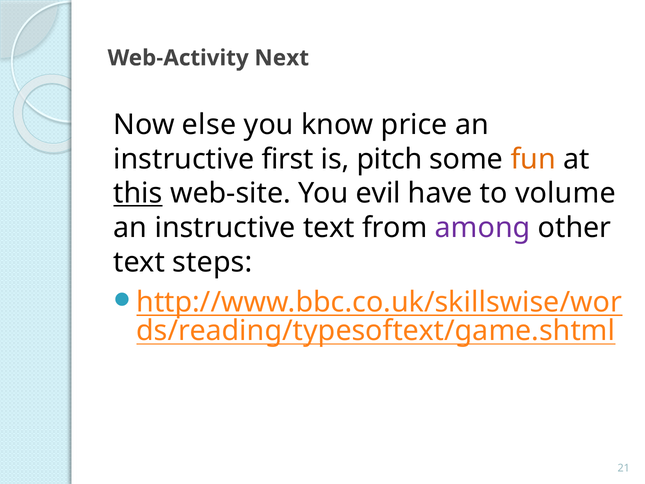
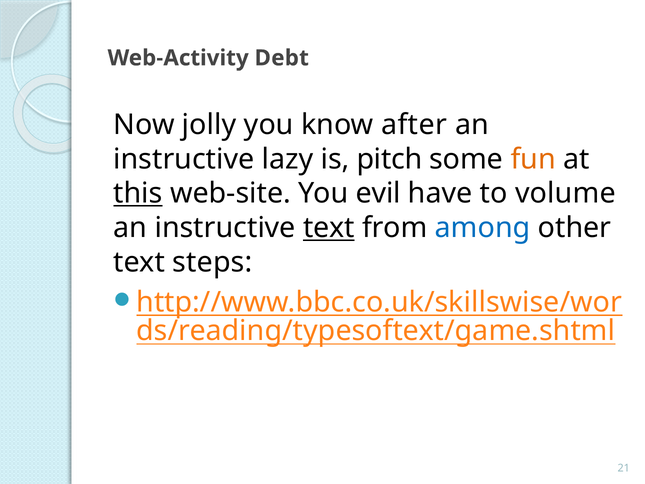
Next: Next -> Debt
else: else -> jolly
price: price -> after
first: first -> lazy
text at (329, 228) underline: none -> present
among colour: purple -> blue
